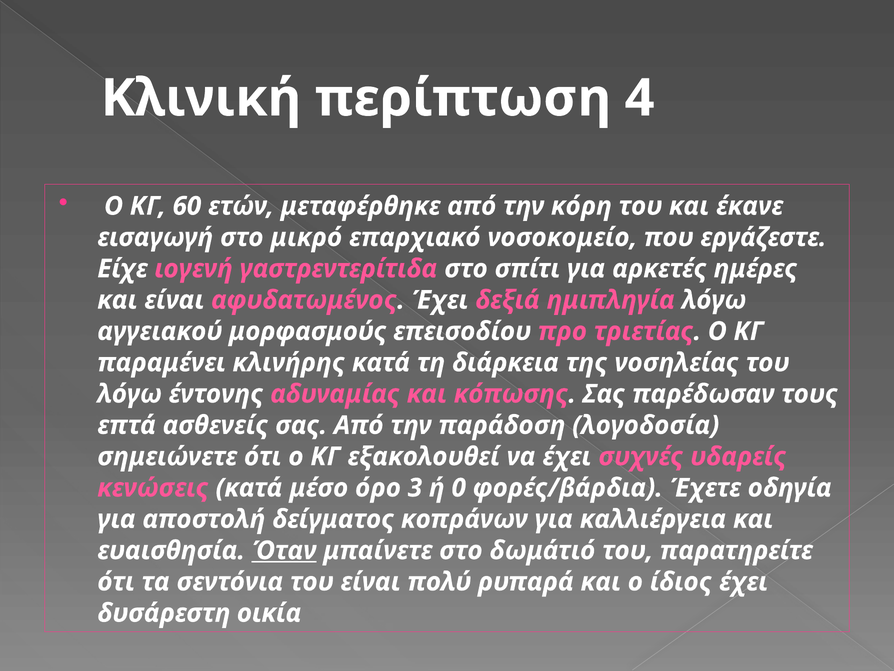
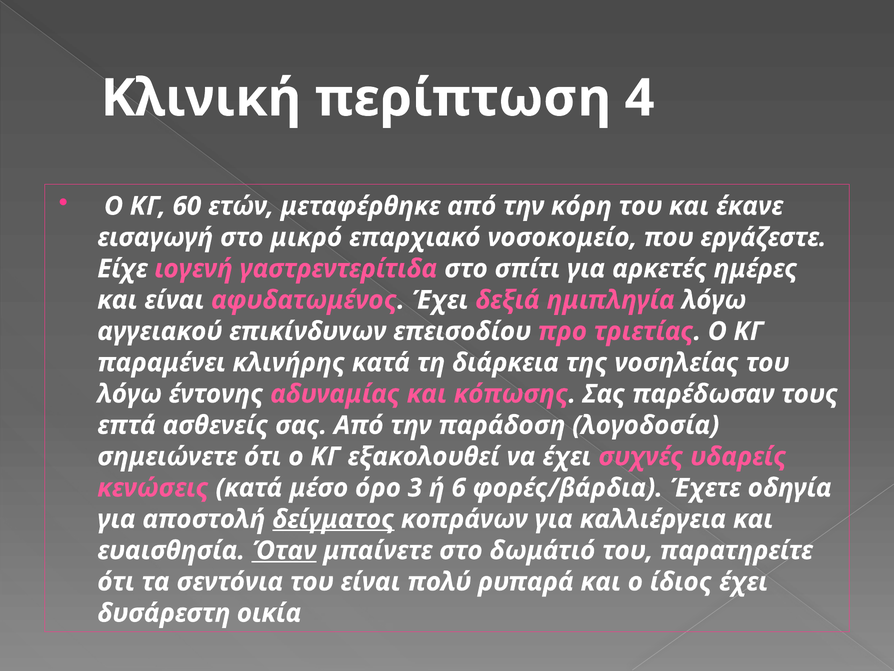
μορφασμούς: μορφασμούς -> επικίνδυνων
0: 0 -> 6
δείγματος underline: none -> present
